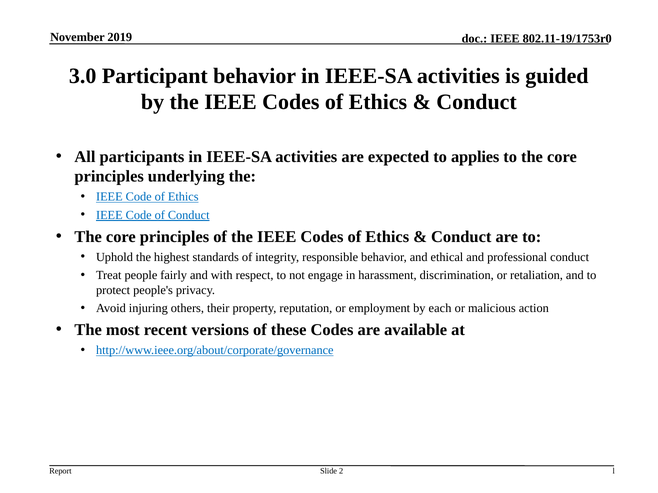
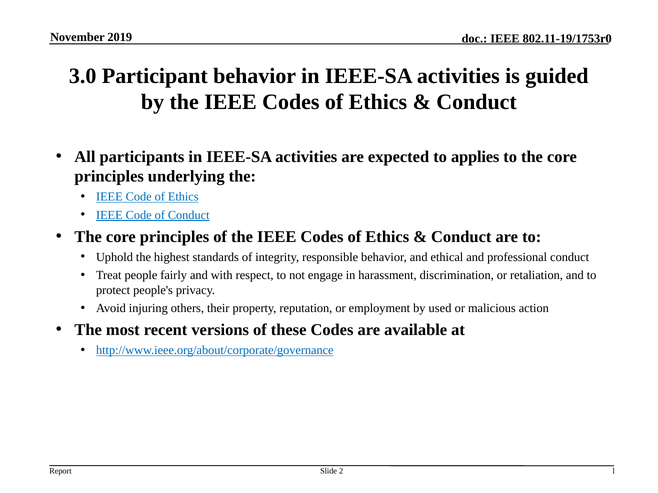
each: each -> used
